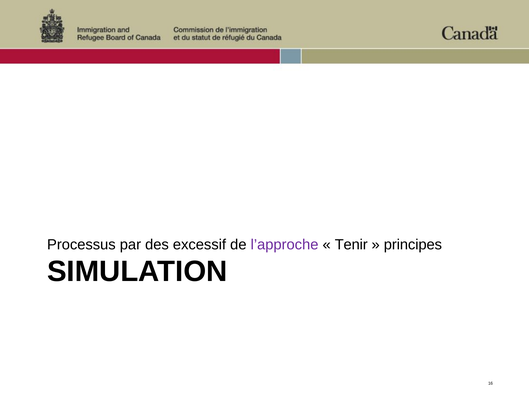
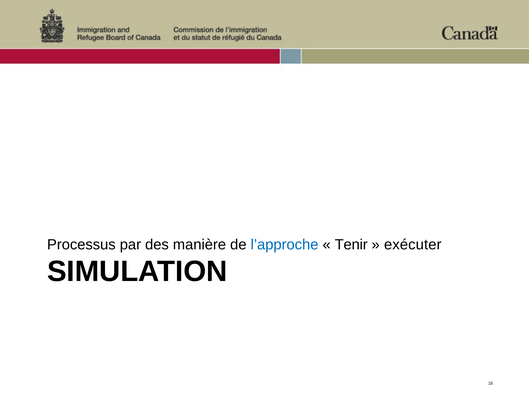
excessif: excessif -> manière
l’approche colour: purple -> blue
principes: principes -> exécuter
